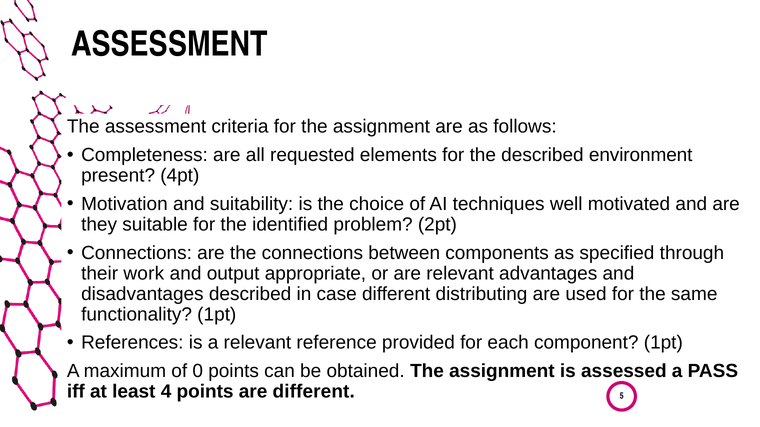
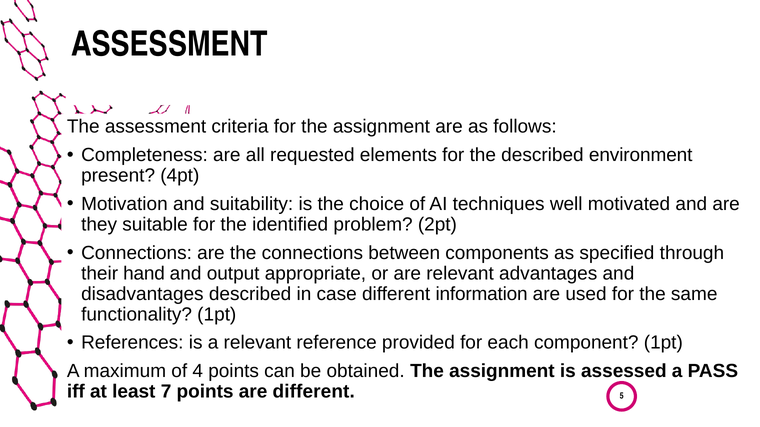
work: work -> hand
distributing: distributing -> information
0: 0 -> 4
4: 4 -> 7
